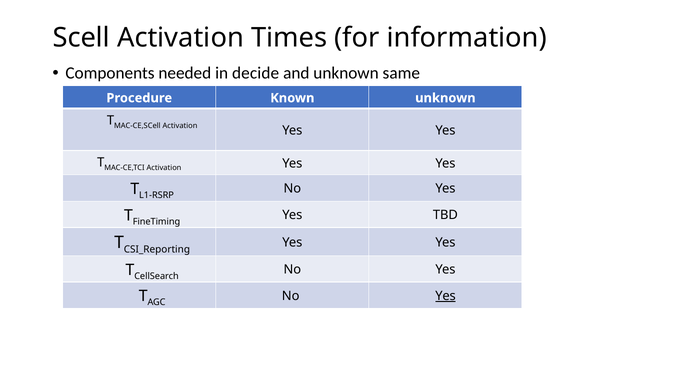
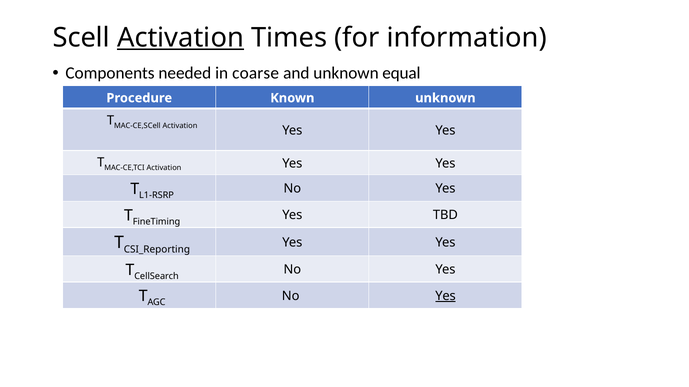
Activation at (180, 38) underline: none -> present
decide: decide -> coarse
same: same -> equal
